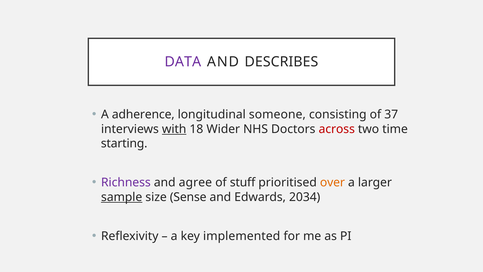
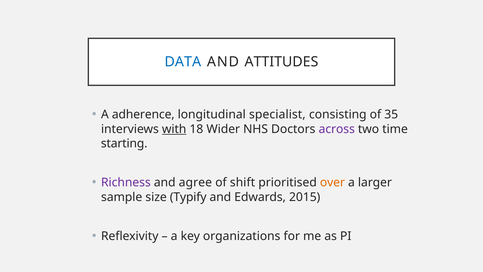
DATA colour: purple -> blue
DESCRIBES: DESCRIBES -> ATTITUDES
someone: someone -> specialist
37: 37 -> 35
across colour: red -> purple
stuff: stuff -> shift
sample underline: present -> none
Sense: Sense -> Typify
2034: 2034 -> 2015
implemented: implemented -> organizations
